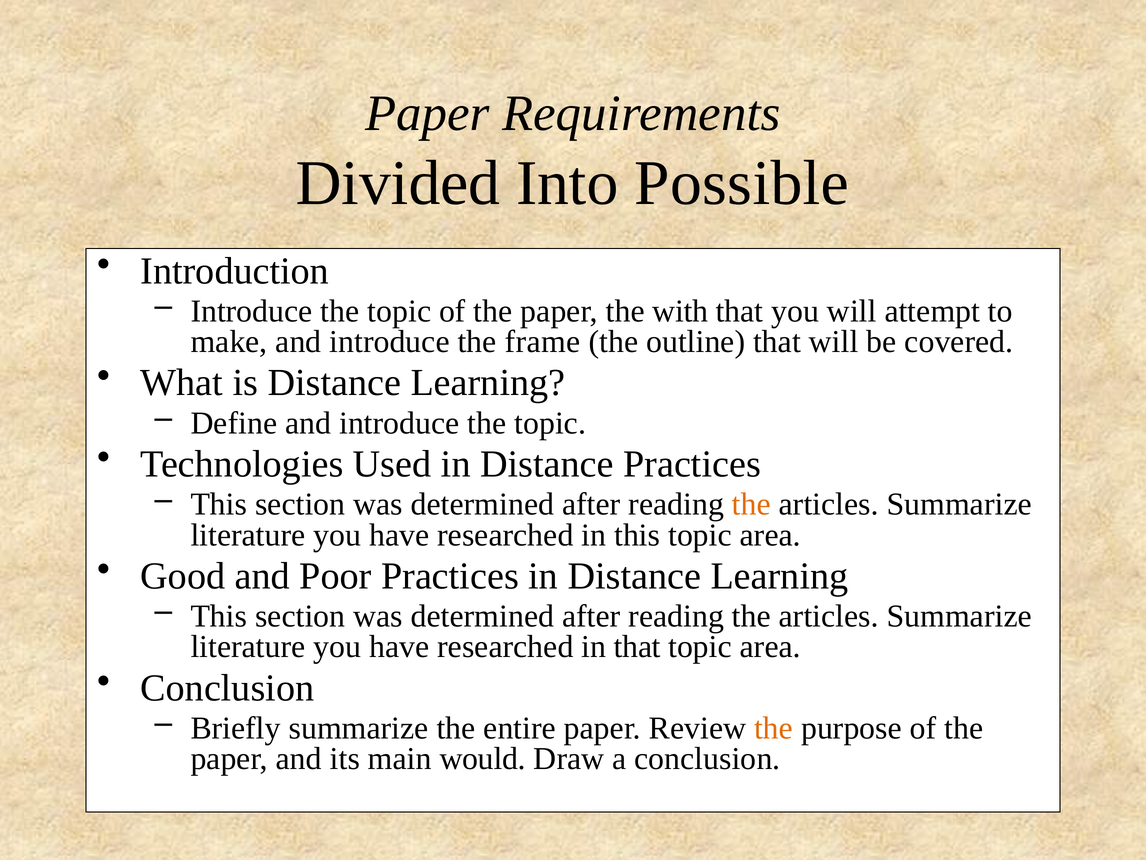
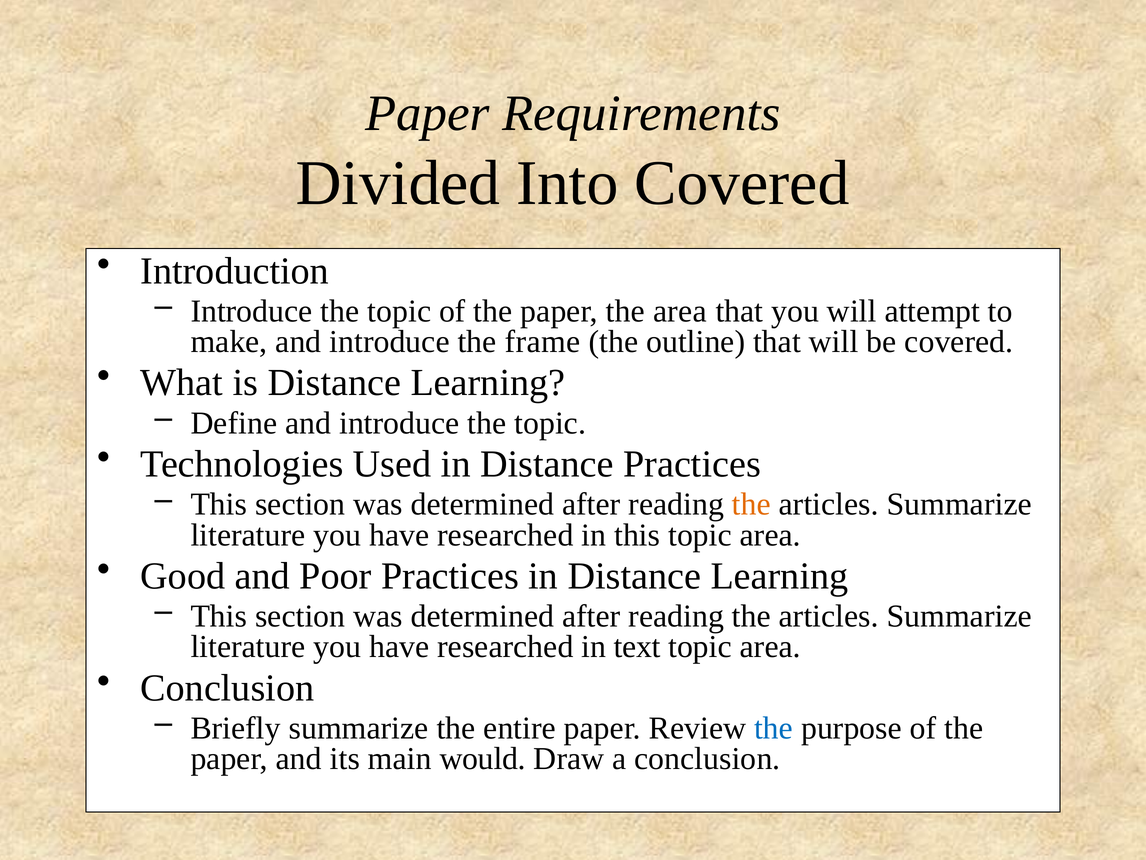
Into Possible: Possible -> Covered
the with: with -> area
in that: that -> text
the at (774, 728) colour: orange -> blue
